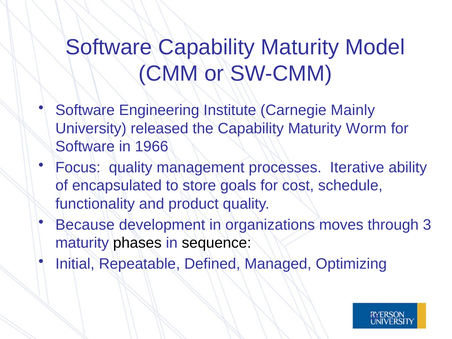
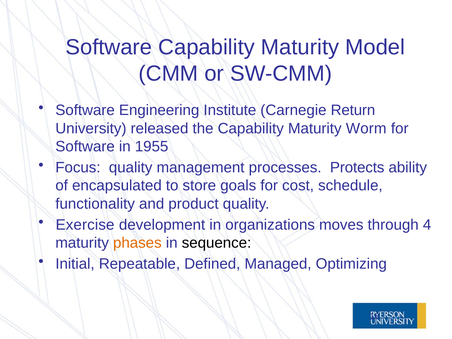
Mainly: Mainly -> Return
1966: 1966 -> 1955
Iterative: Iterative -> Protects
Because: Because -> Exercise
3: 3 -> 4
phases colour: black -> orange
